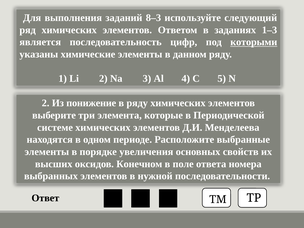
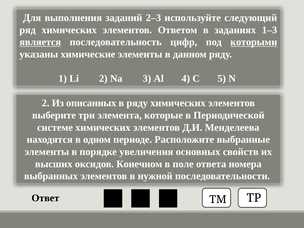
8–3: 8–3 -> 2–3
является underline: none -> present
понижение: понижение -> описанных
